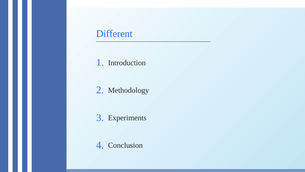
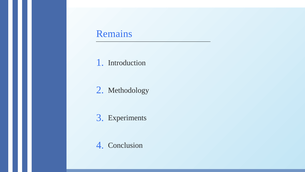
Different: Different -> Remains
